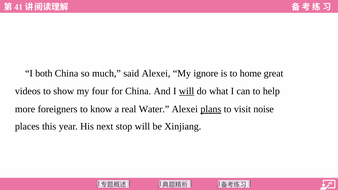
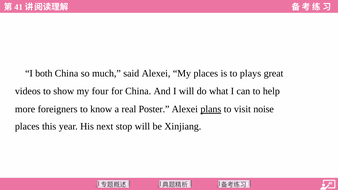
My ignore: ignore -> places
home: home -> plays
will at (187, 91) underline: present -> none
Water: Water -> Poster
